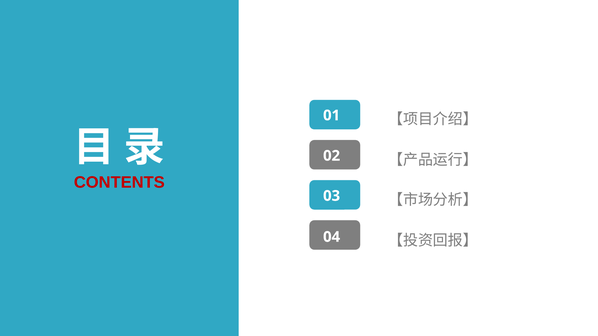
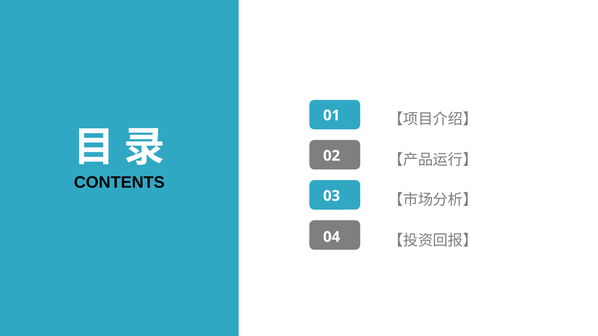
CONTENTS colour: red -> black
